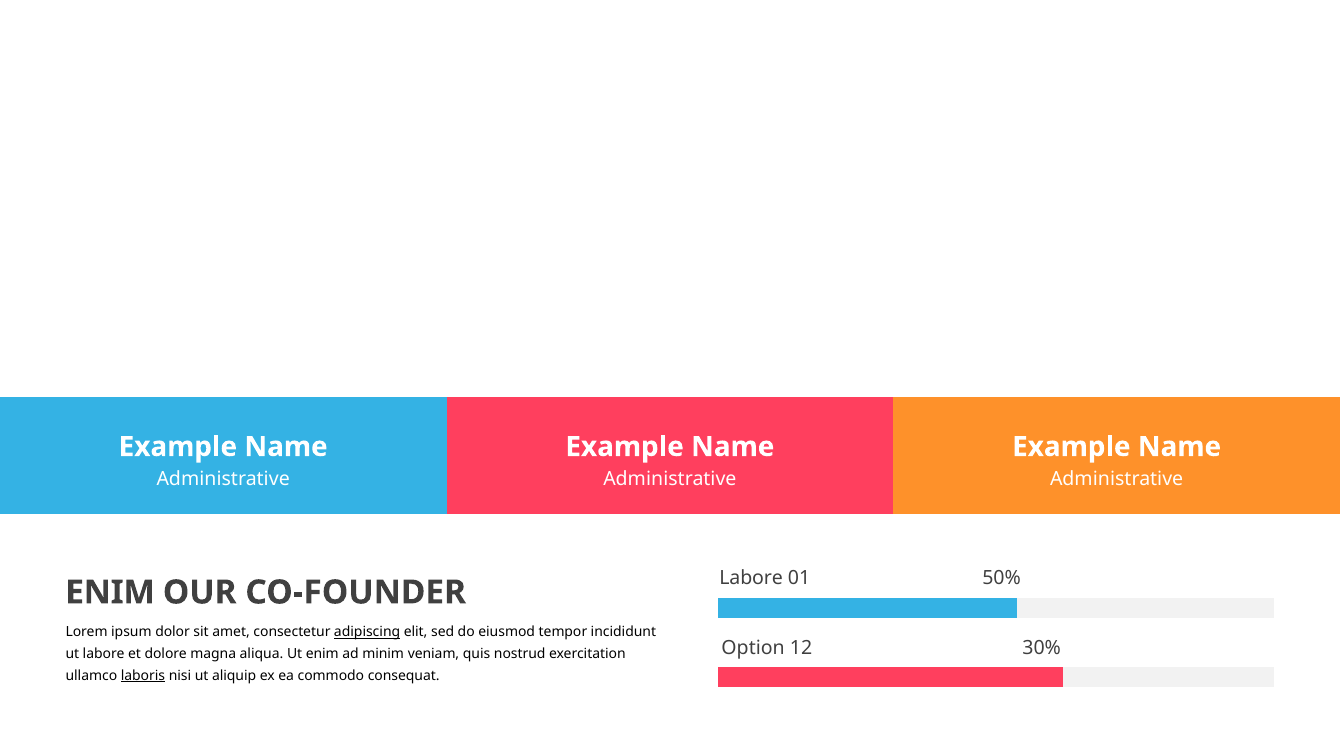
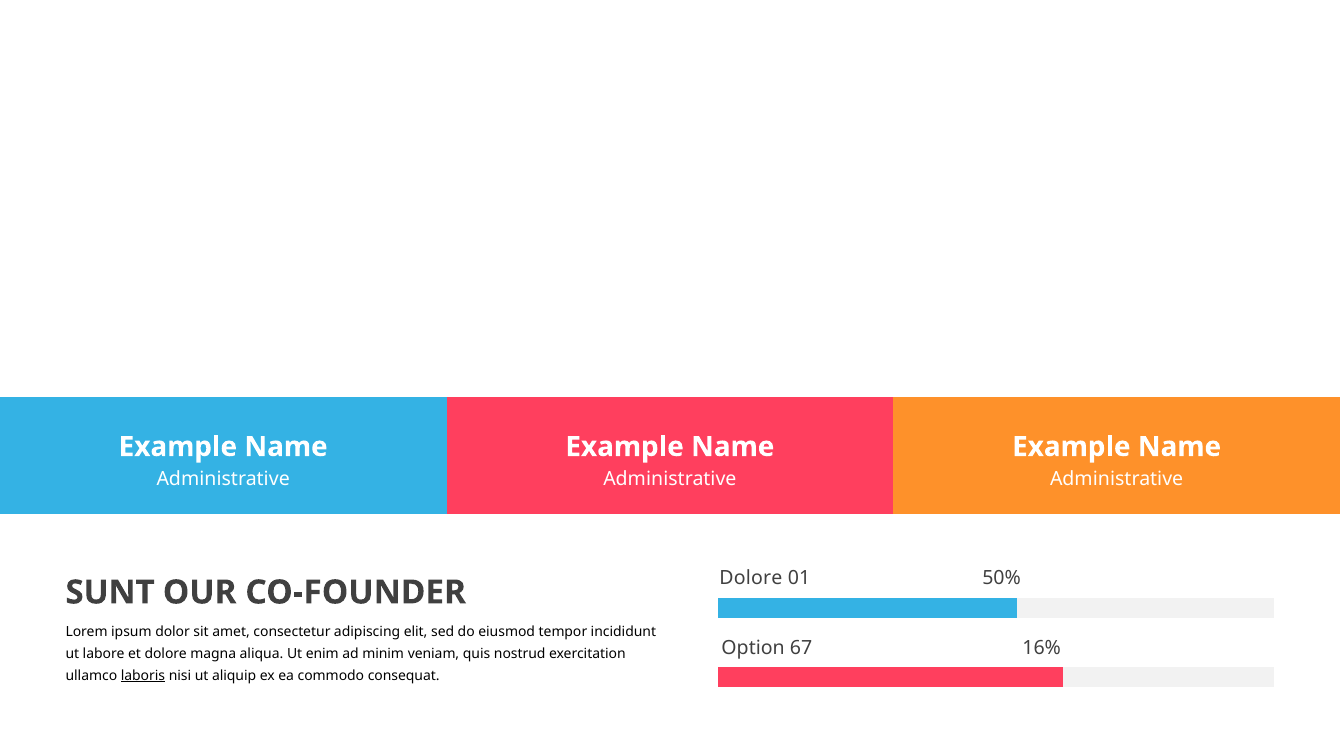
Labore at (751, 578): Labore -> Dolore
ENIM at (110, 592): ENIM -> SUNT
adipiscing underline: present -> none
12: 12 -> 67
30%: 30% -> 16%
